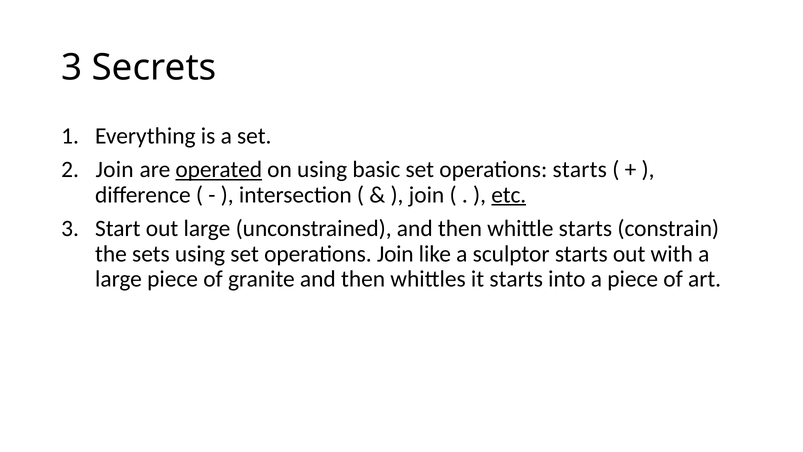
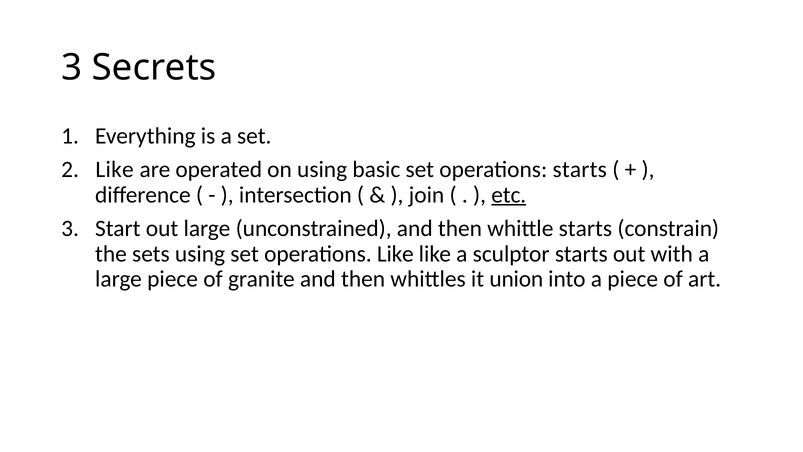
Join at (115, 169): Join -> Like
operated underline: present -> none
operations Join: Join -> Like
it starts: starts -> union
